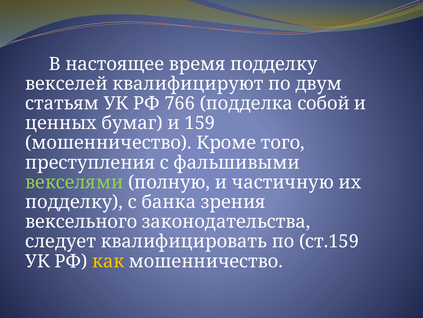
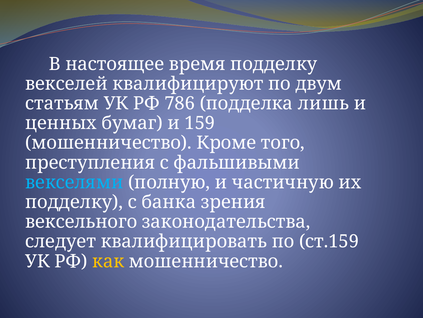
766: 766 -> 786
собой: собой -> лишь
векселями colour: light green -> light blue
